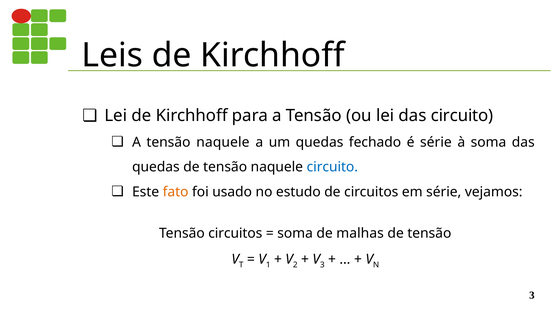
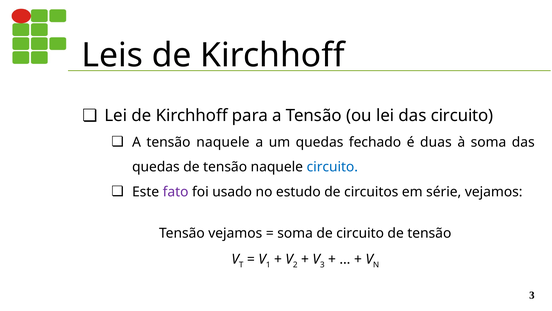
é série: série -> duas
fato colour: orange -> purple
Tensão circuitos: circuitos -> vejamos
de malhas: malhas -> circuito
